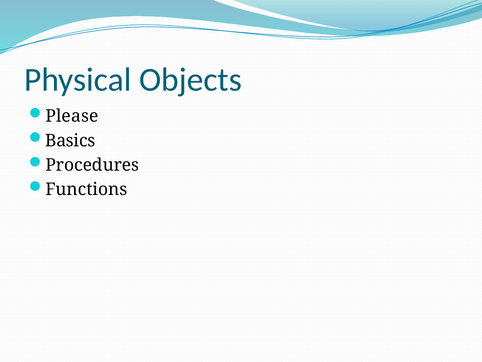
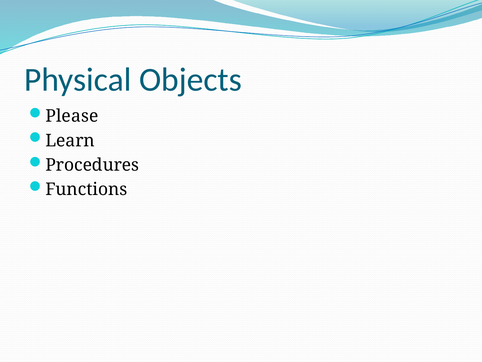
Basics: Basics -> Learn
